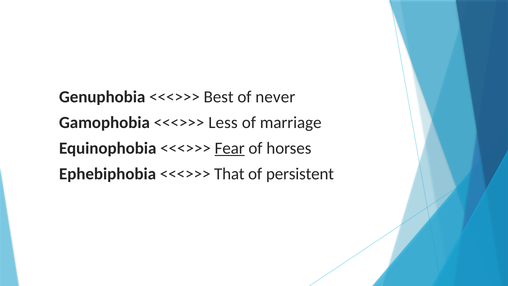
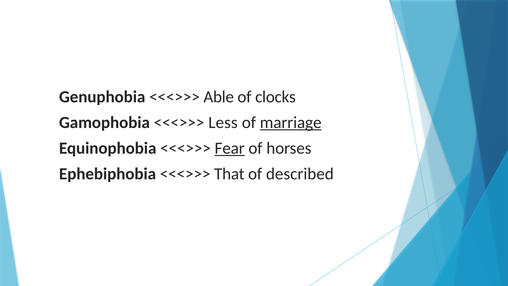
Best: Best -> Able
never: never -> clocks
marriage underline: none -> present
persistent: persistent -> described
